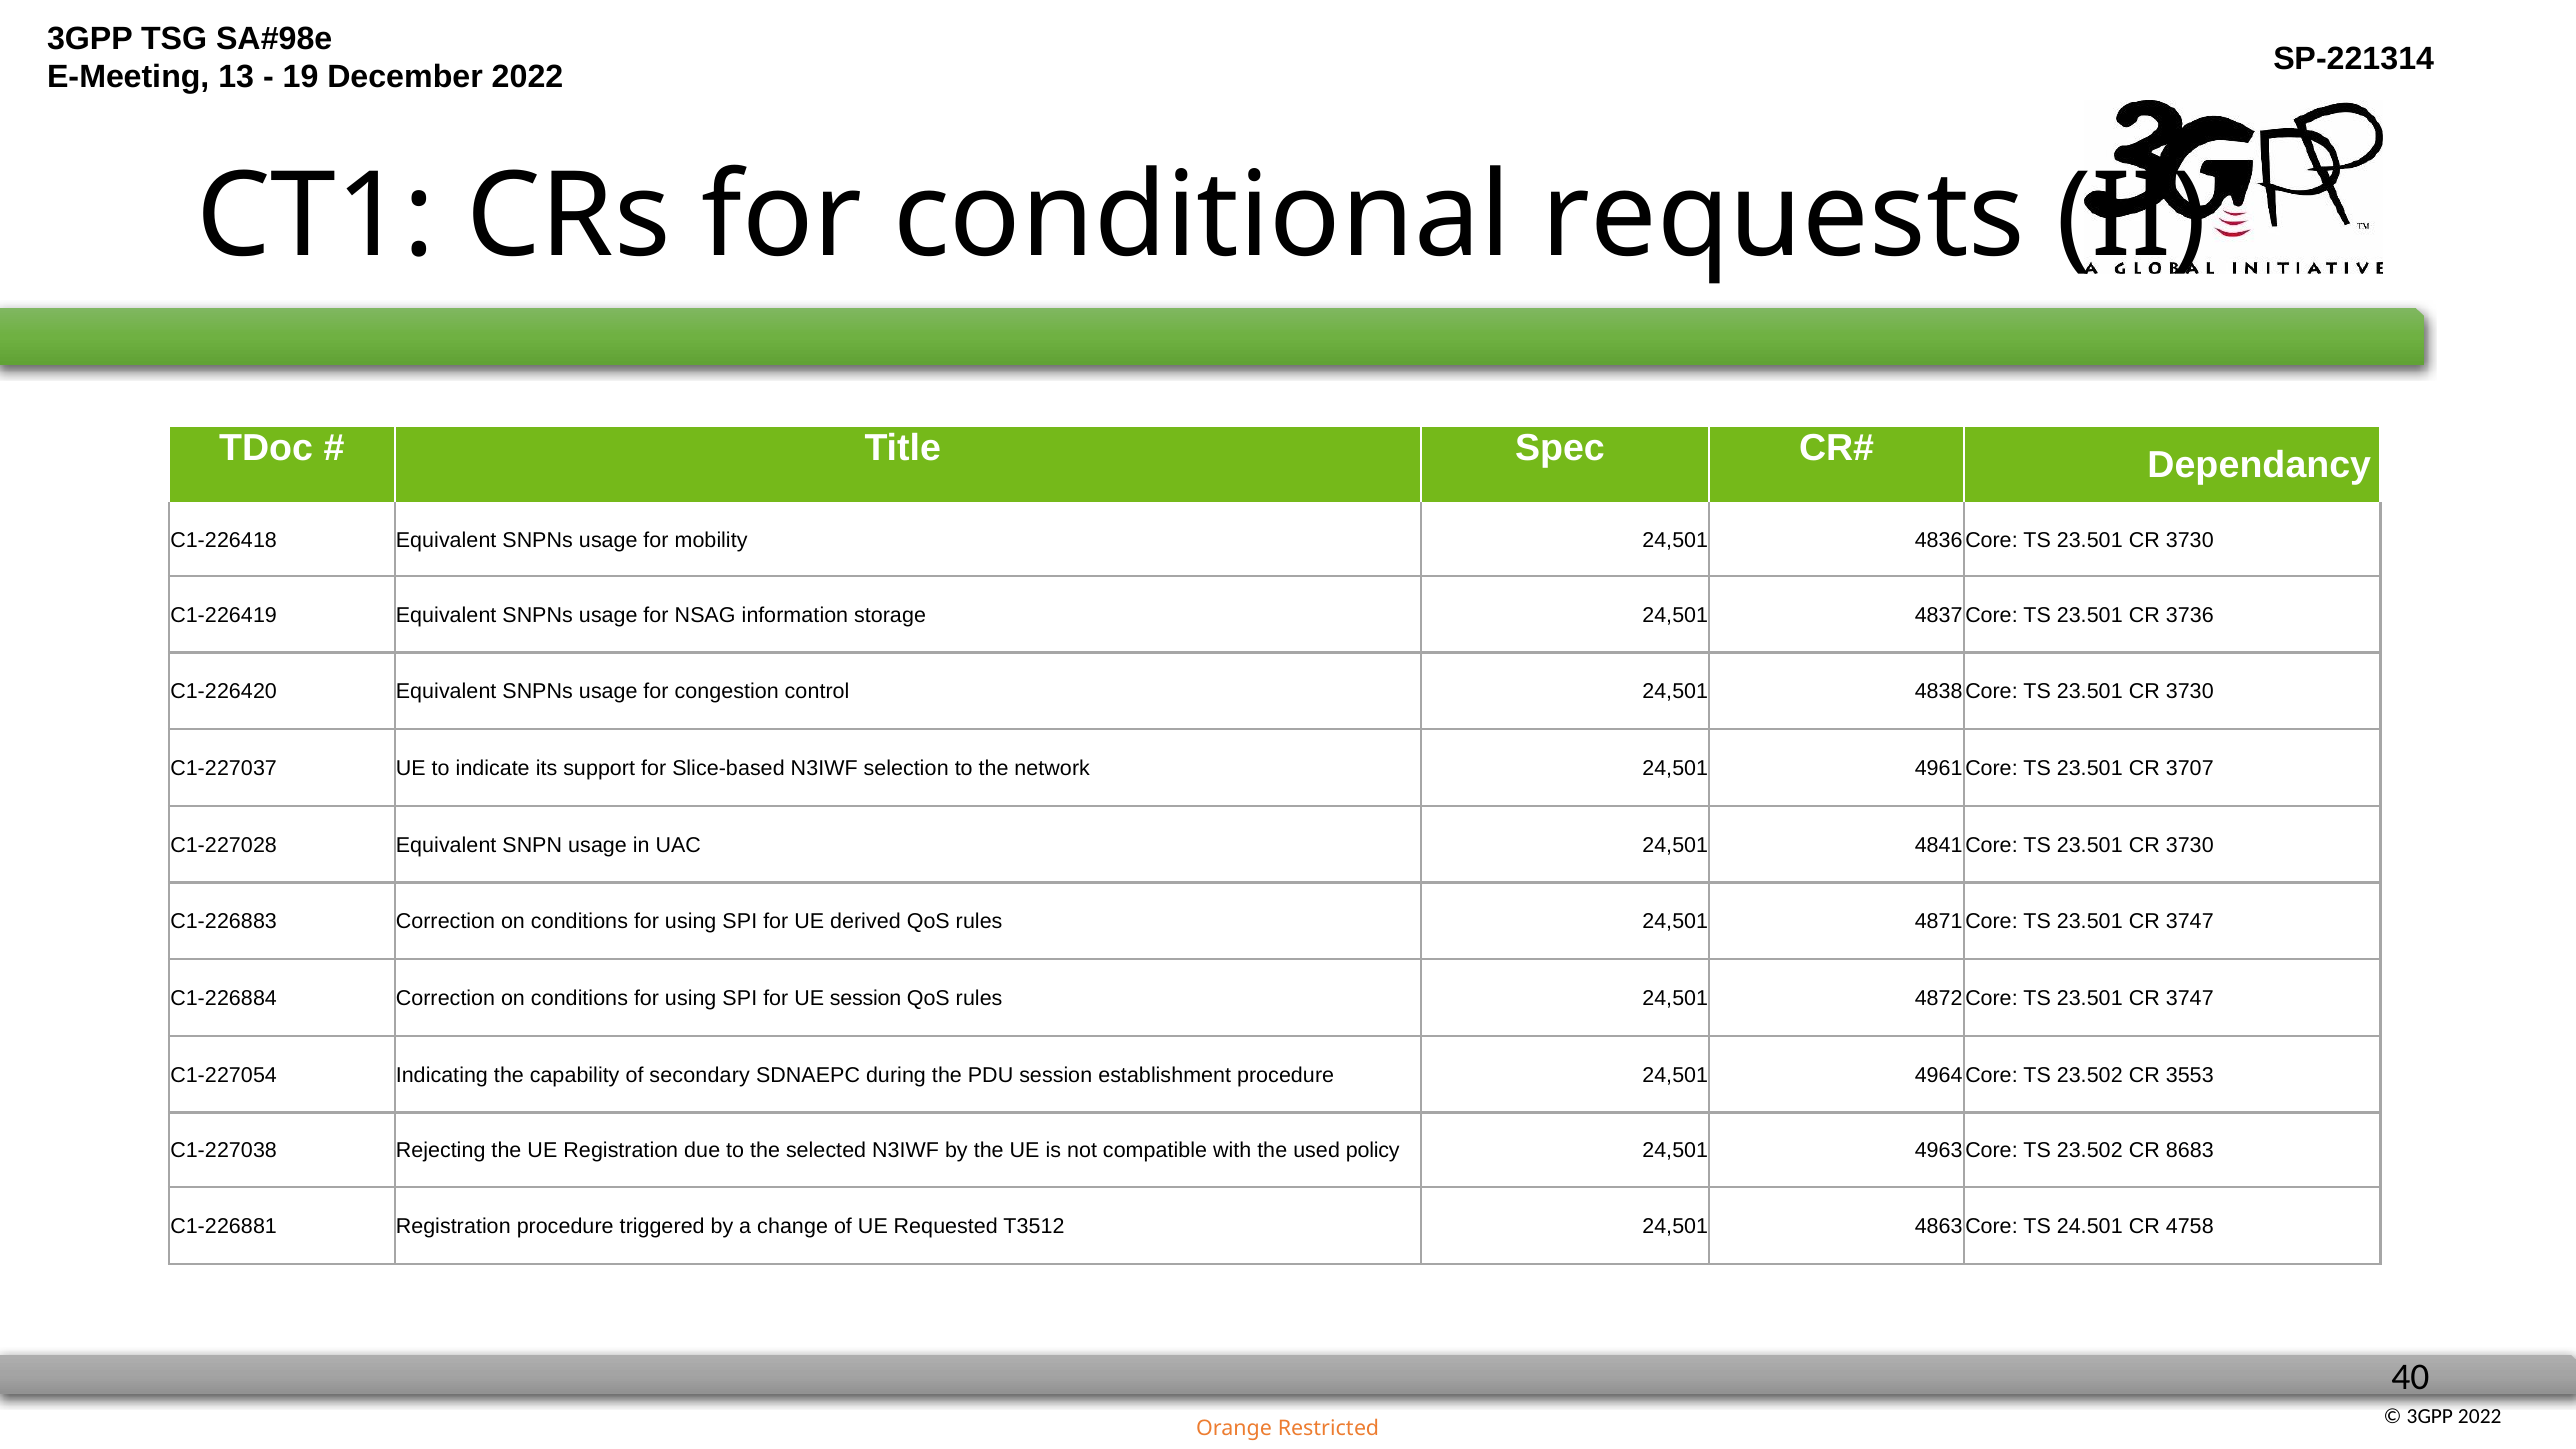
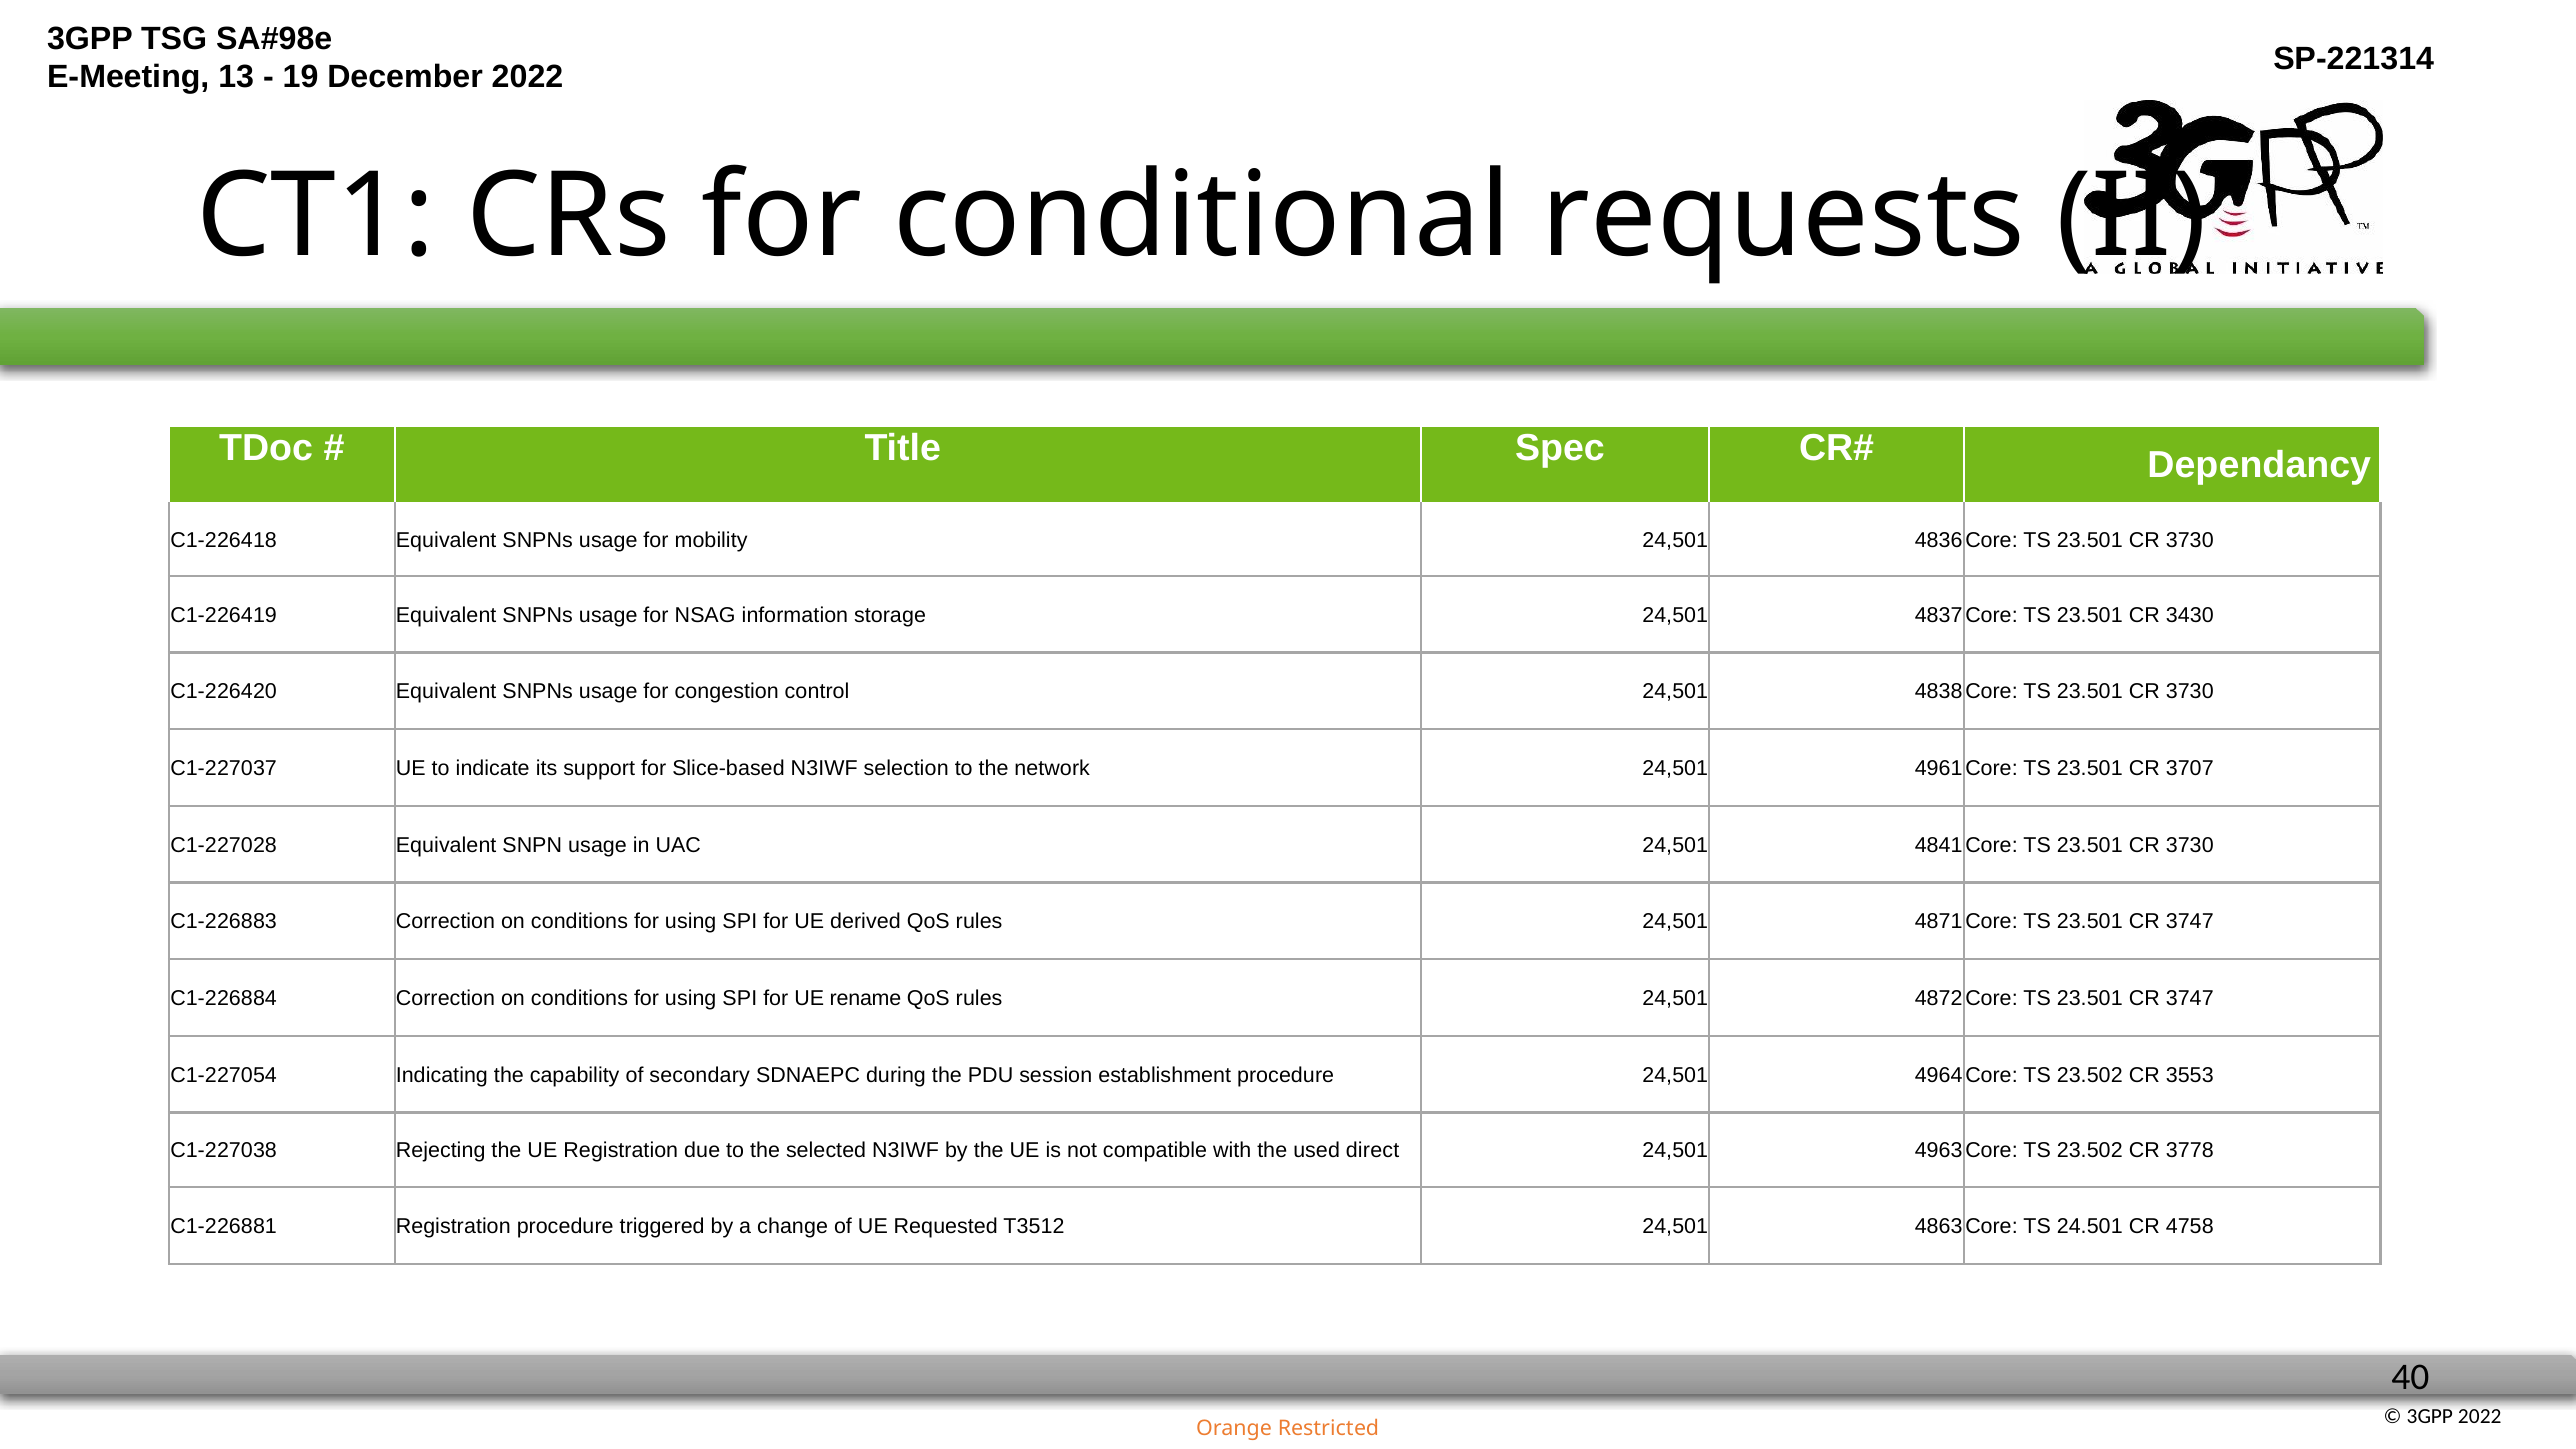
3736: 3736 -> 3430
UE session: session -> rename
policy: policy -> direct
8683: 8683 -> 3778
